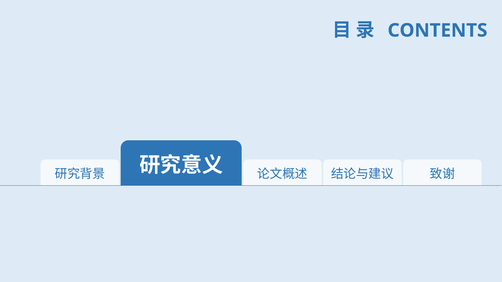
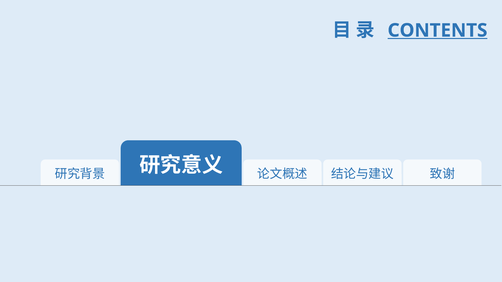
CONTENTS underline: none -> present
